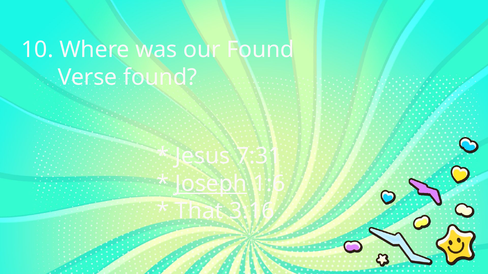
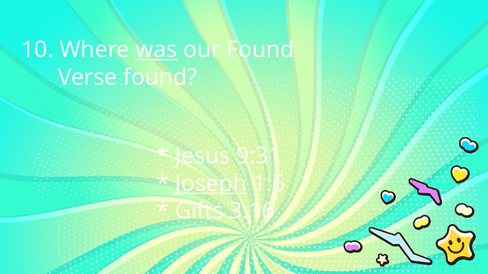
was underline: none -> present
7:31: 7:31 -> 9:31
That: That -> Gifts
